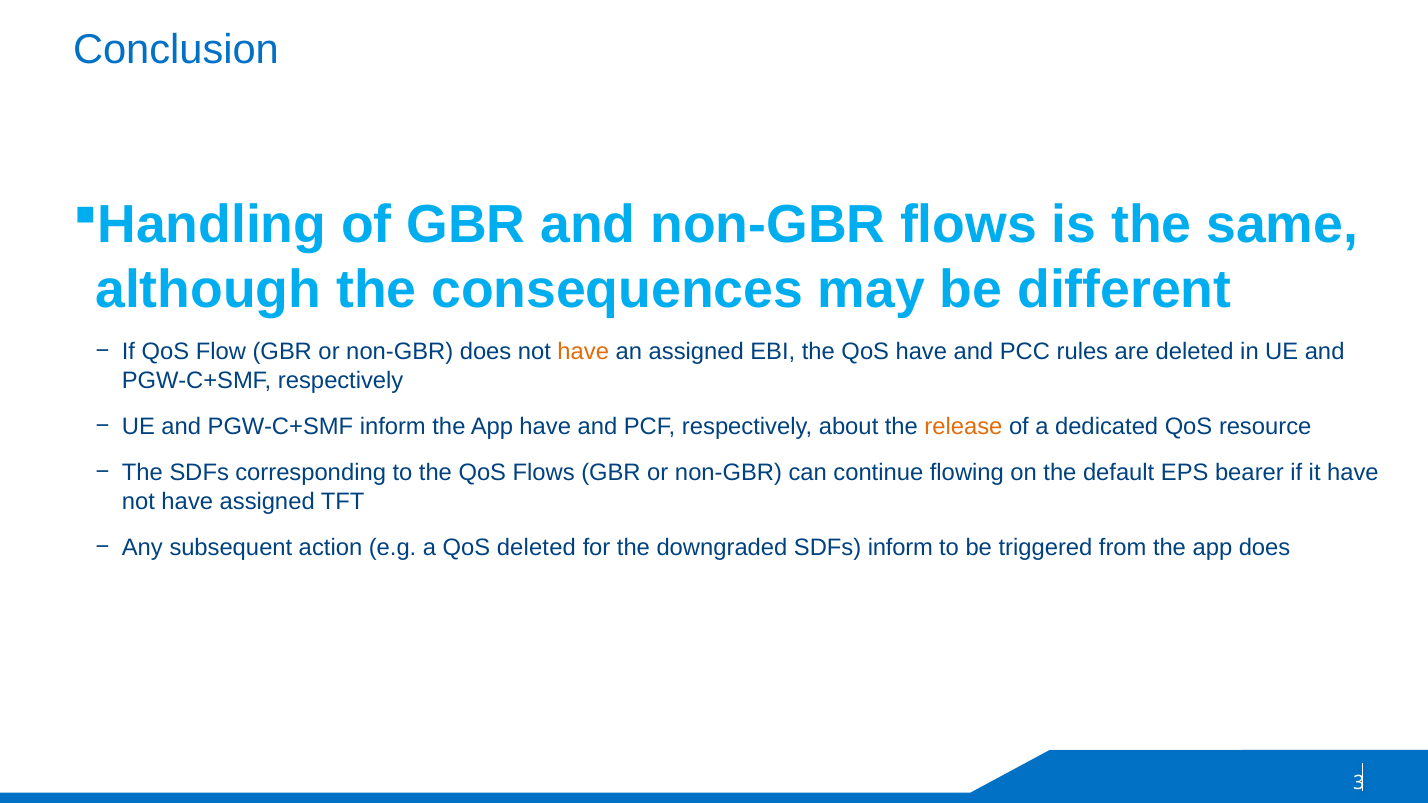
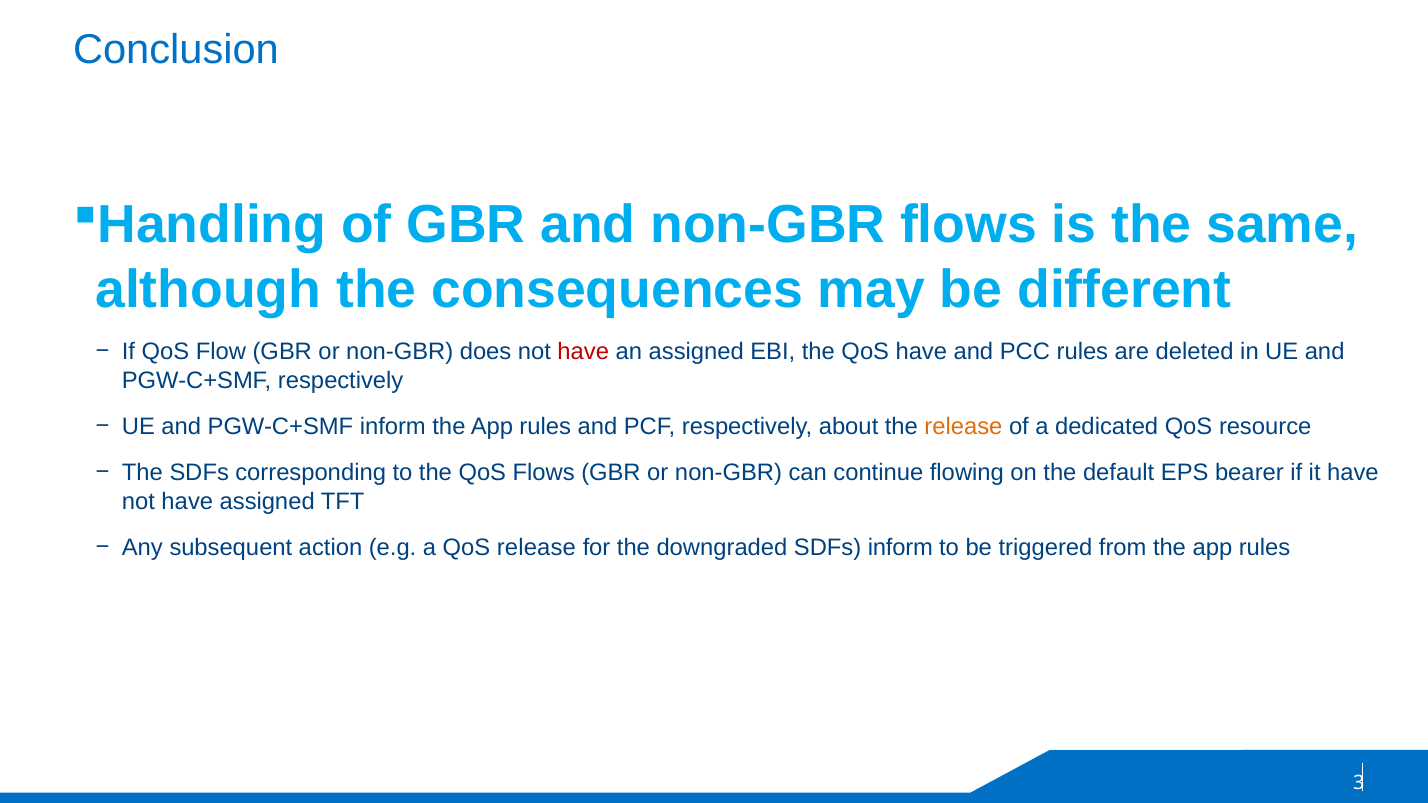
have at (583, 352) colour: orange -> red
inform the App have: have -> rules
QoS deleted: deleted -> release
from the app does: does -> rules
